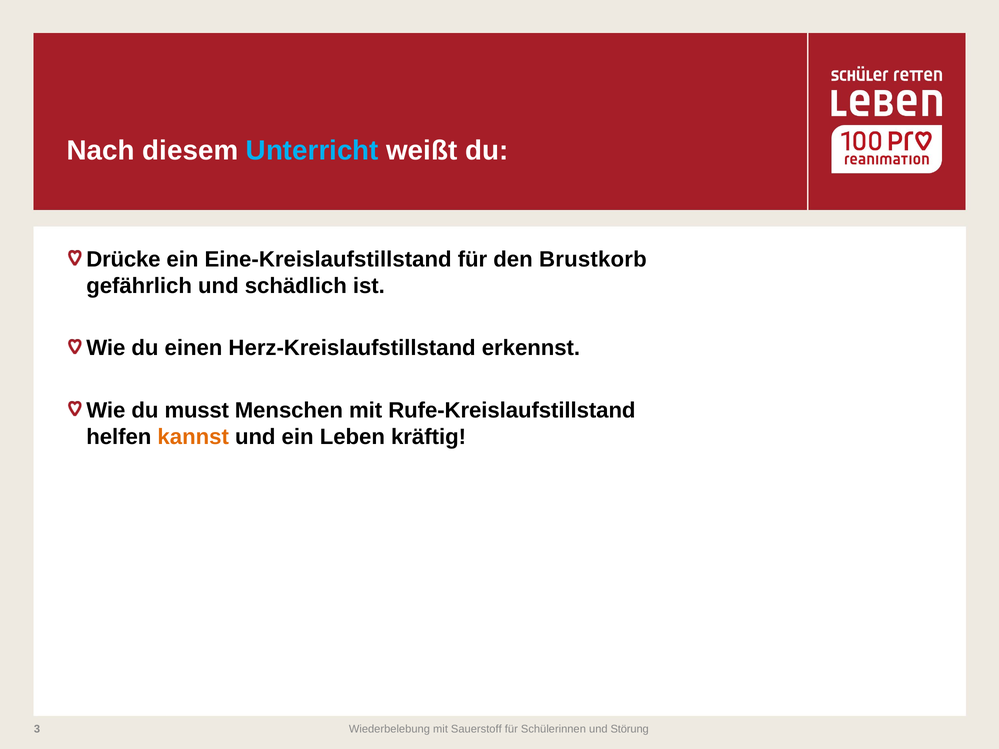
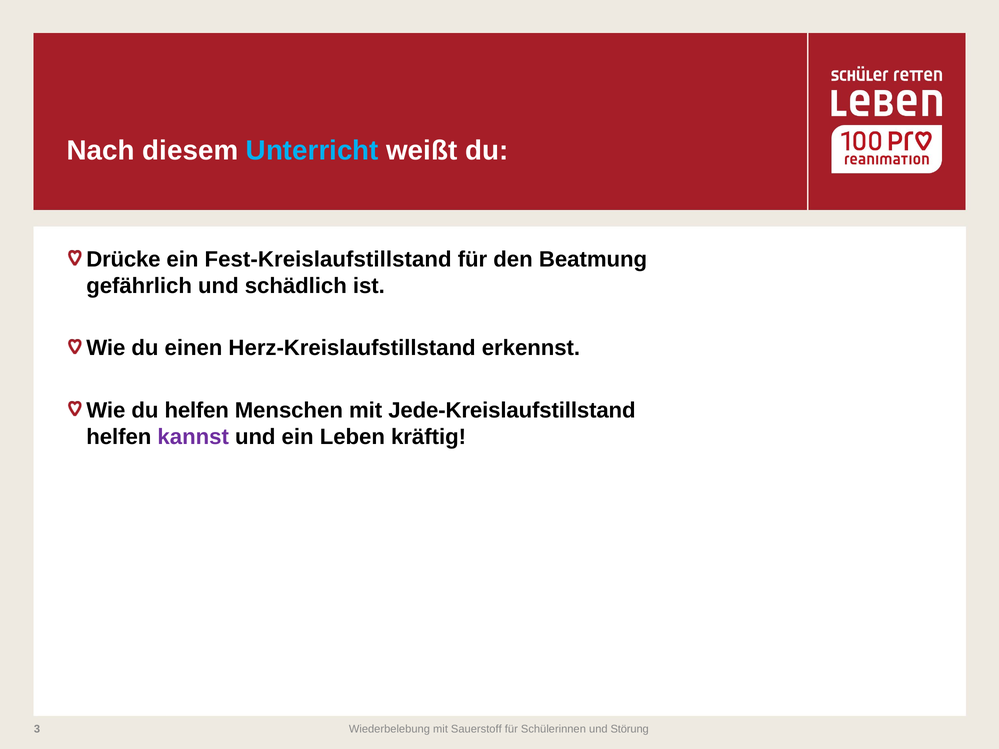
Eine-Kreislaufstillstand: Eine-Kreislaufstillstand -> Fest-Kreislaufstillstand
Brustkorb: Brustkorb -> Beatmung
du musst: musst -> helfen
Rufe-Kreislaufstillstand: Rufe-Kreislaufstillstand -> Jede-Kreislaufstillstand
kannst colour: orange -> purple
